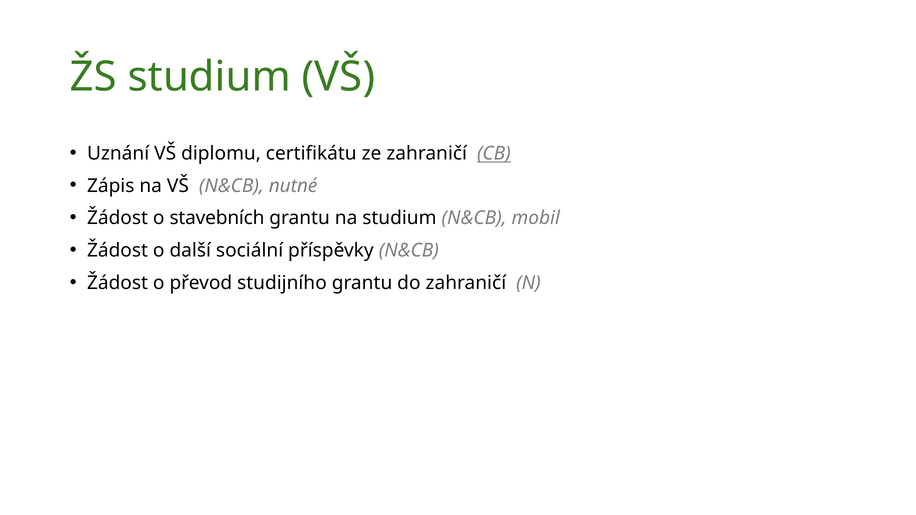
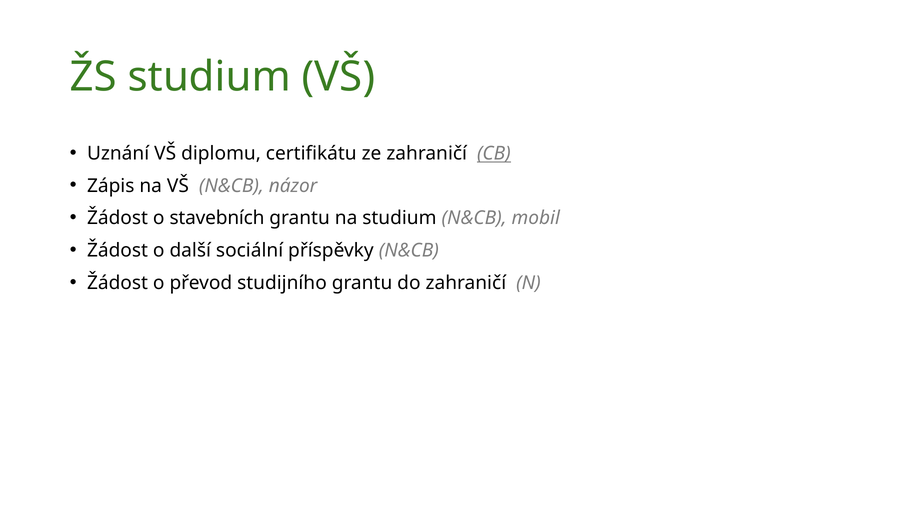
nutné: nutné -> názor
